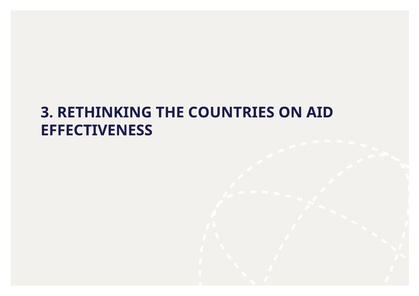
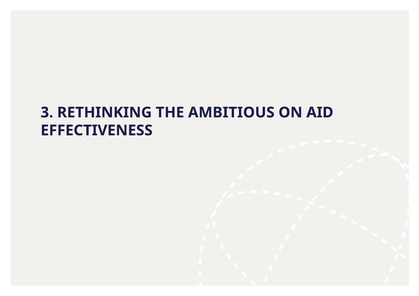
COUNTRIES: COUNTRIES -> AMBITIOUS
